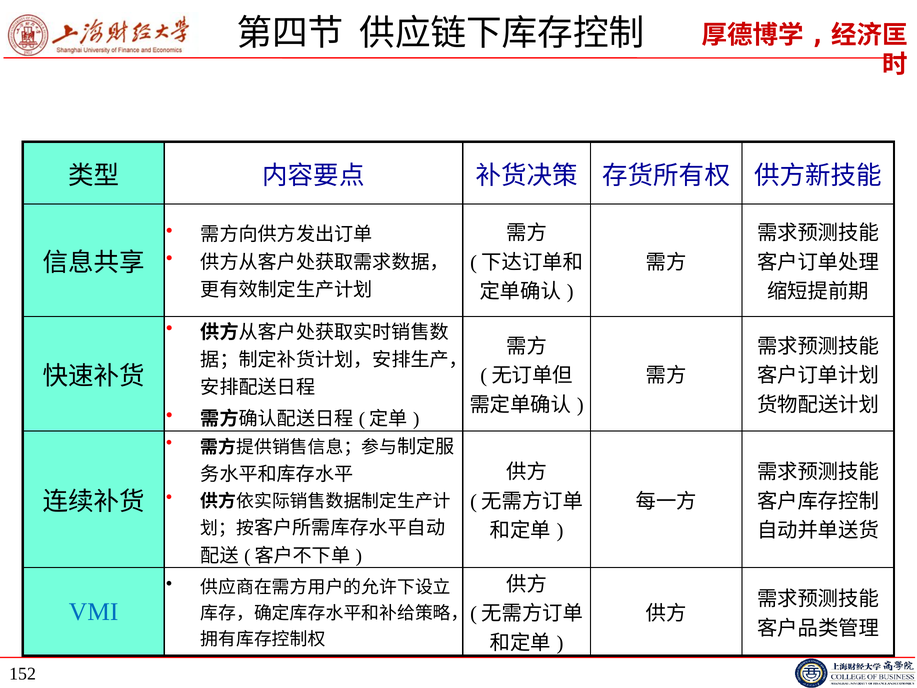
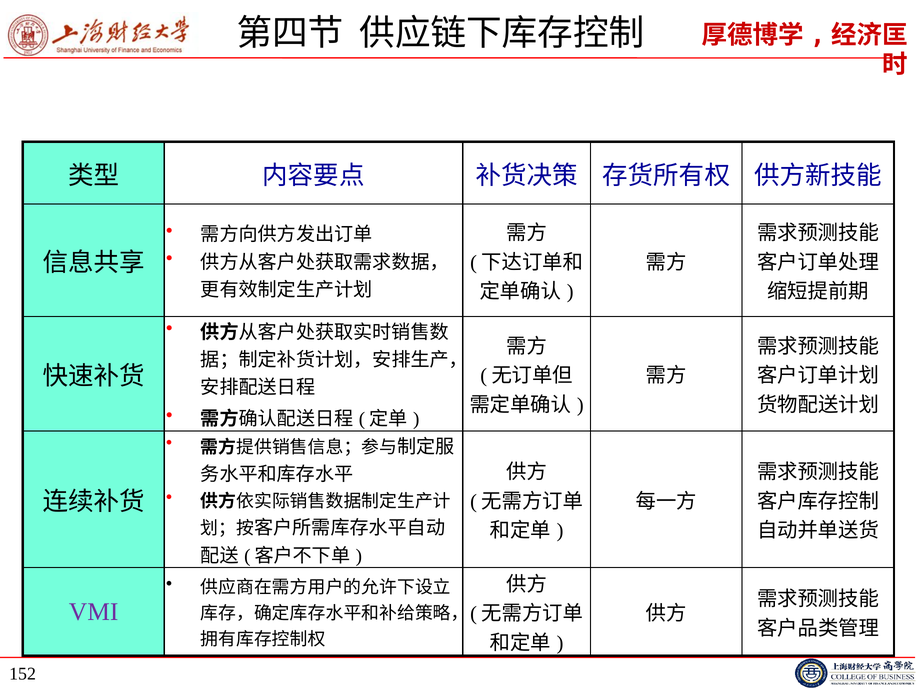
VMI colour: blue -> purple
